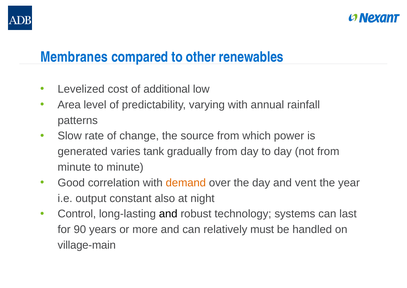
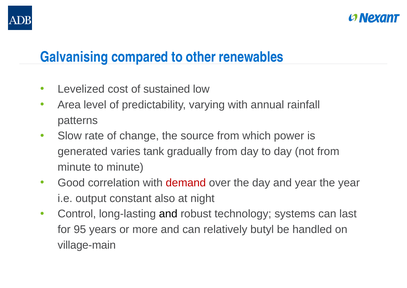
Membranes: Membranes -> Galvanising
additional: additional -> sustained
demand colour: orange -> red
and vent: vent -> year
90: 90 -> 95
must: must -> butyl
